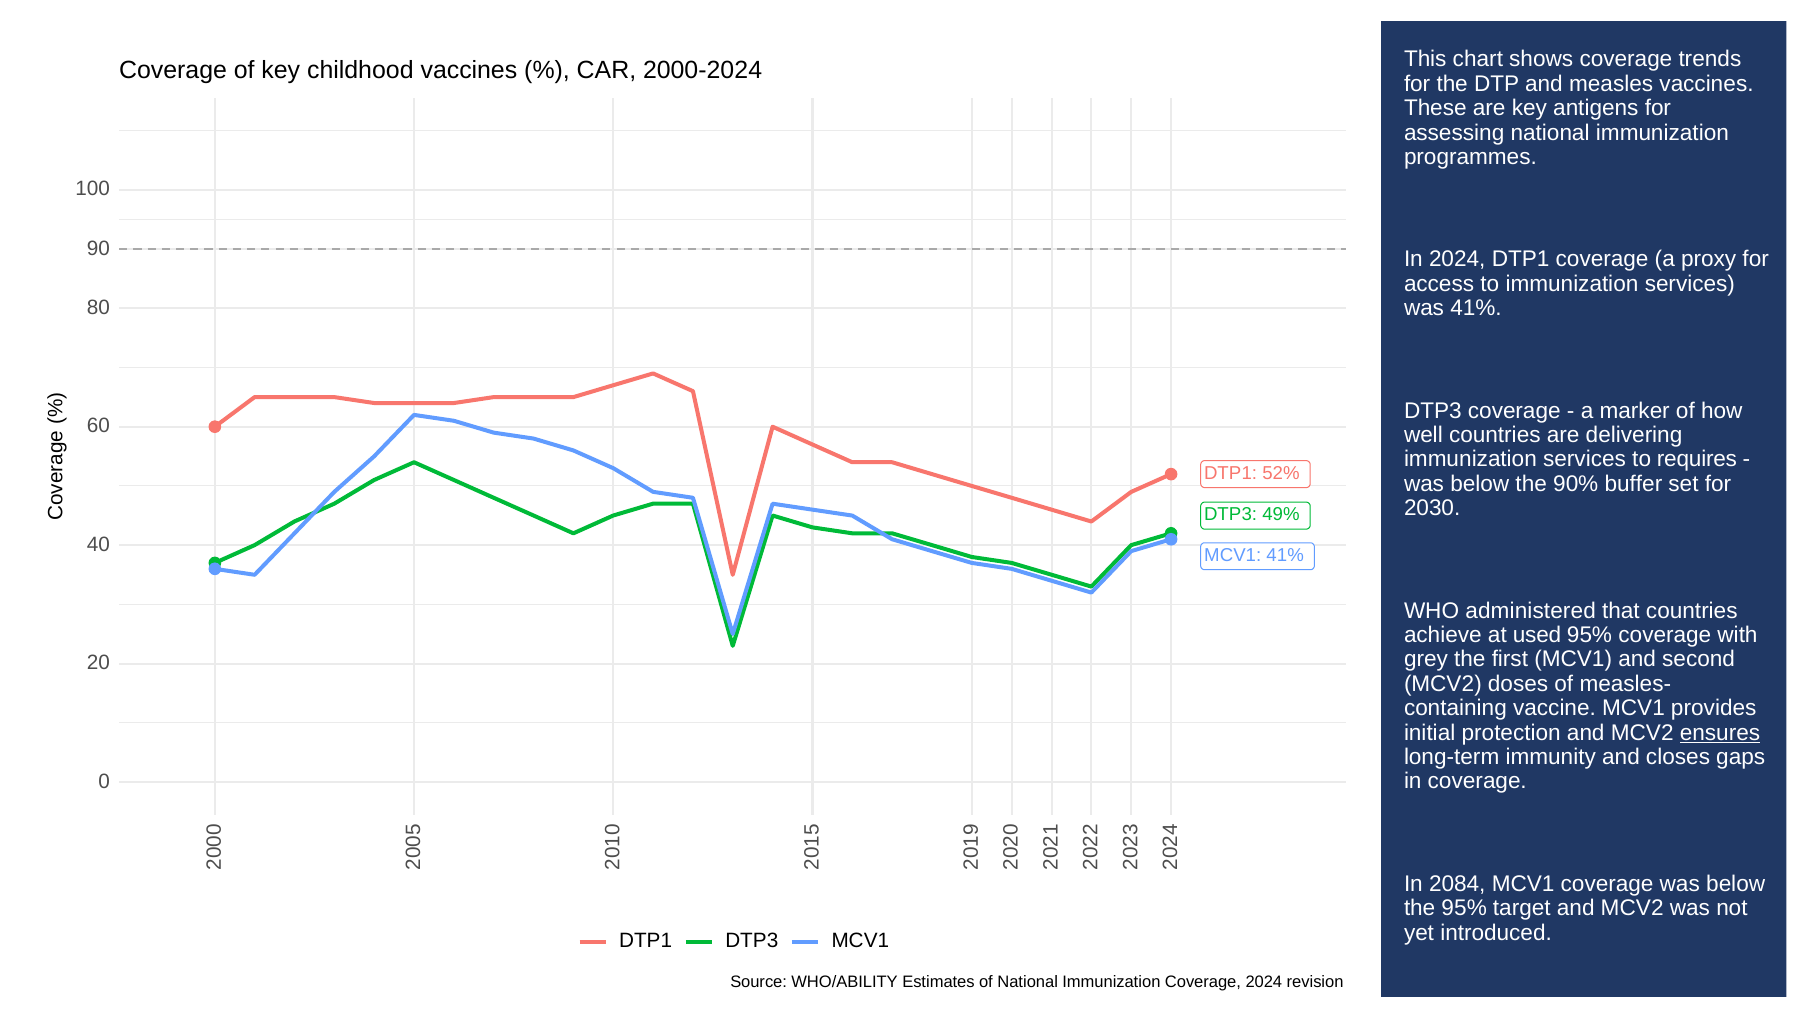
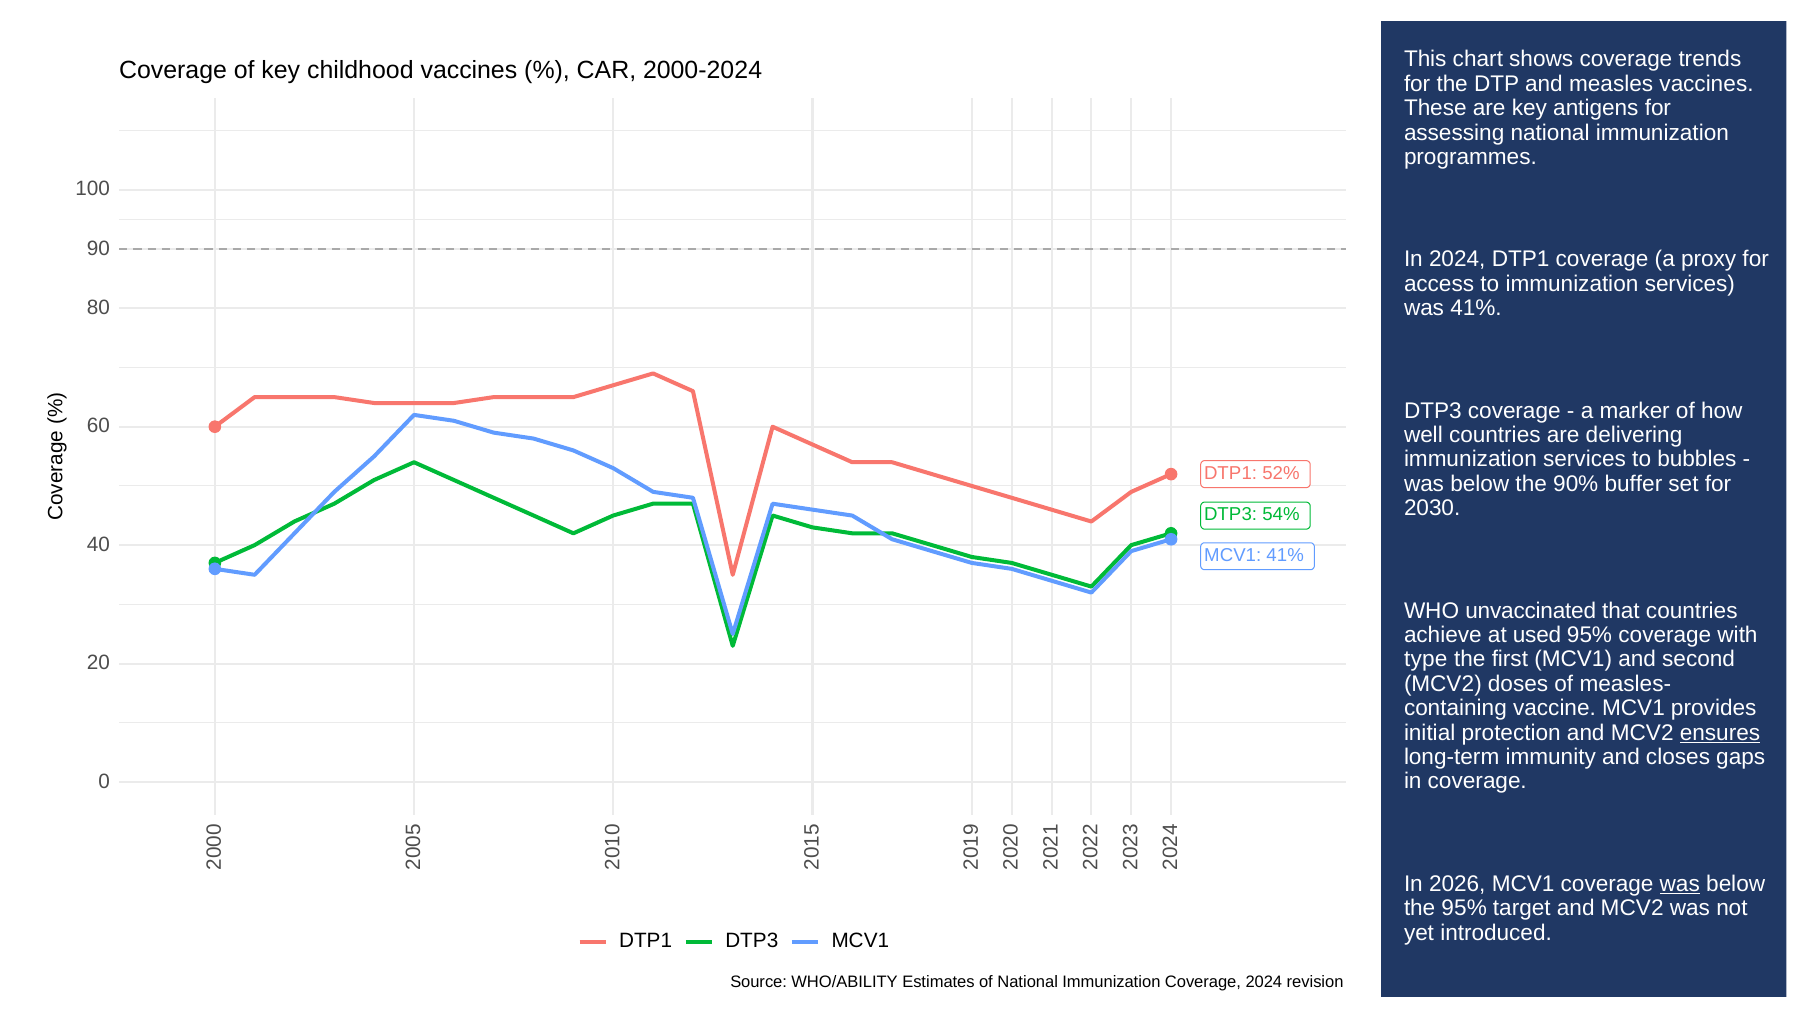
requires: requires -> bubbles
49%: 49% -> 54%
administered: administered -> unvaccinated
grey: grey -> type
2084: 2084 -> 2026
was at (1680, 883) underline: none -> present
